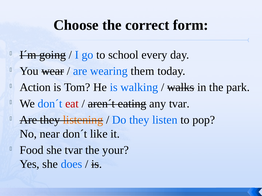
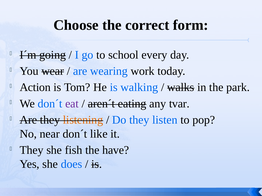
them: them -> work
eat colour: red -> purple
Food at (32, 150): Food -> They
she tvar: tvar -> fish
your: your -> have
